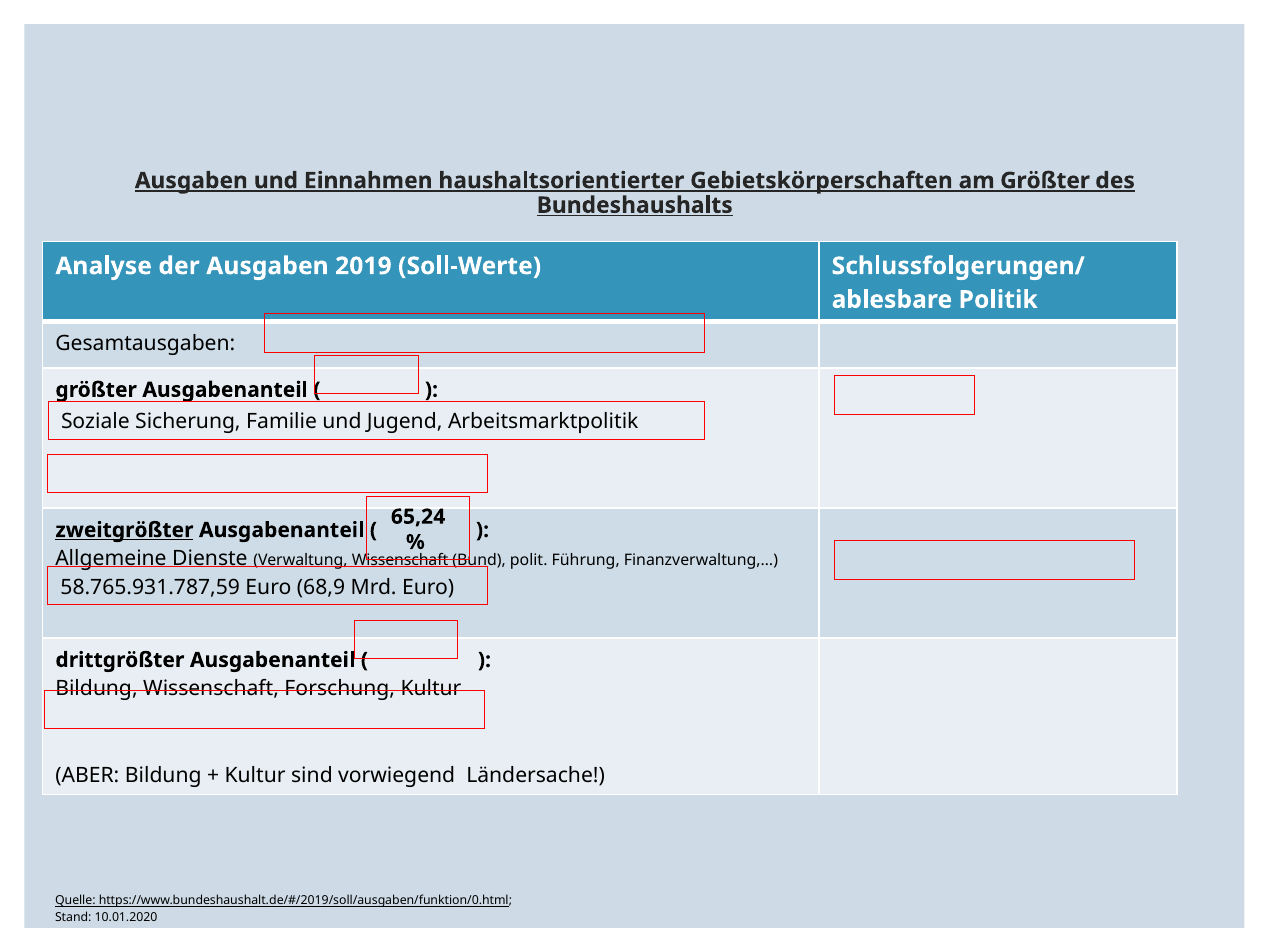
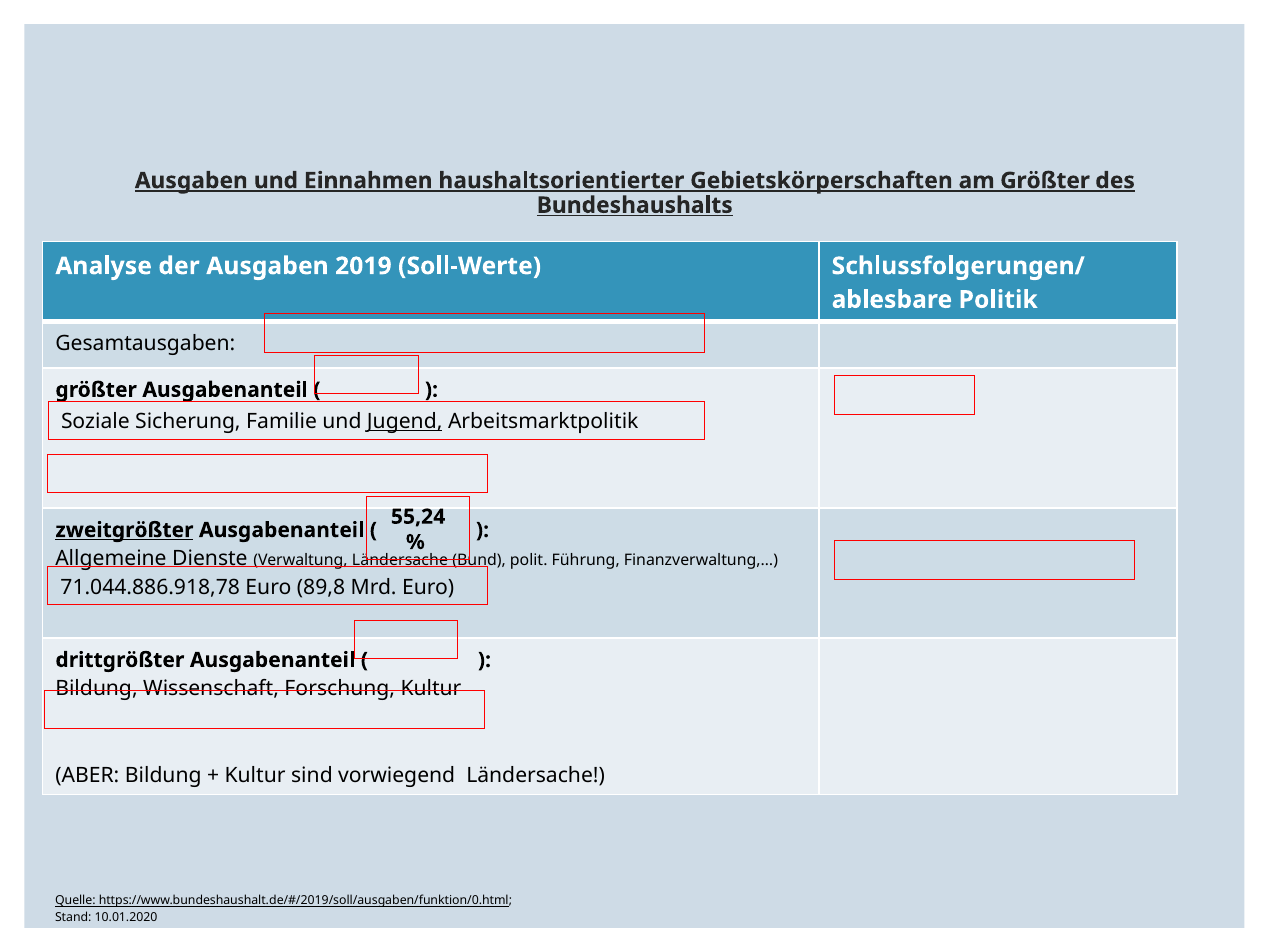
Jugend underline: none -> present
65,24: 65,24 -> 55,24
Verwaltung Wissenschaft: Wissenschaft -> Ländersache
58.765.931.787,59: 58.765.931.787,59 -> 71.044.886.918,78
68,9: 68,9 -> 89,8
